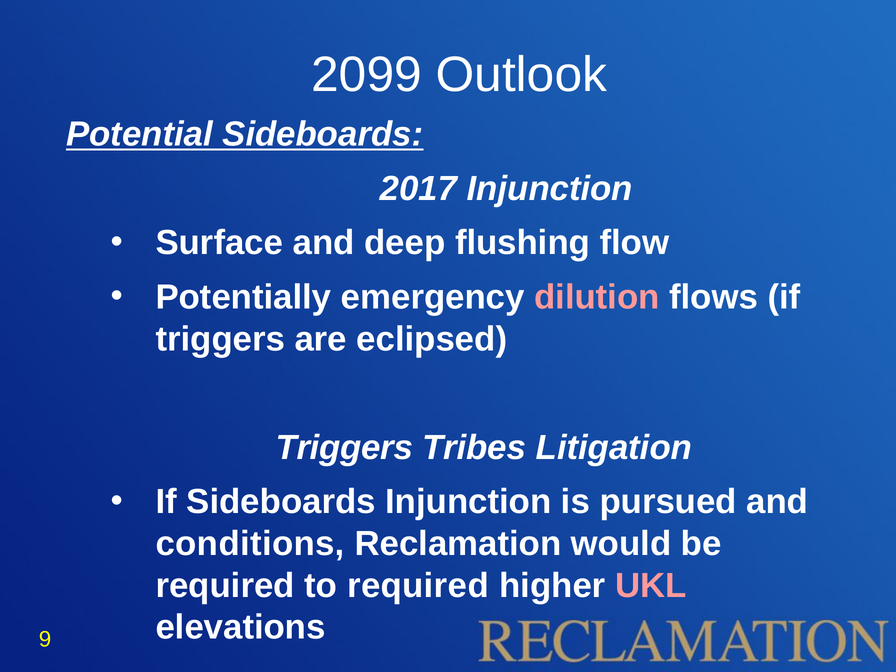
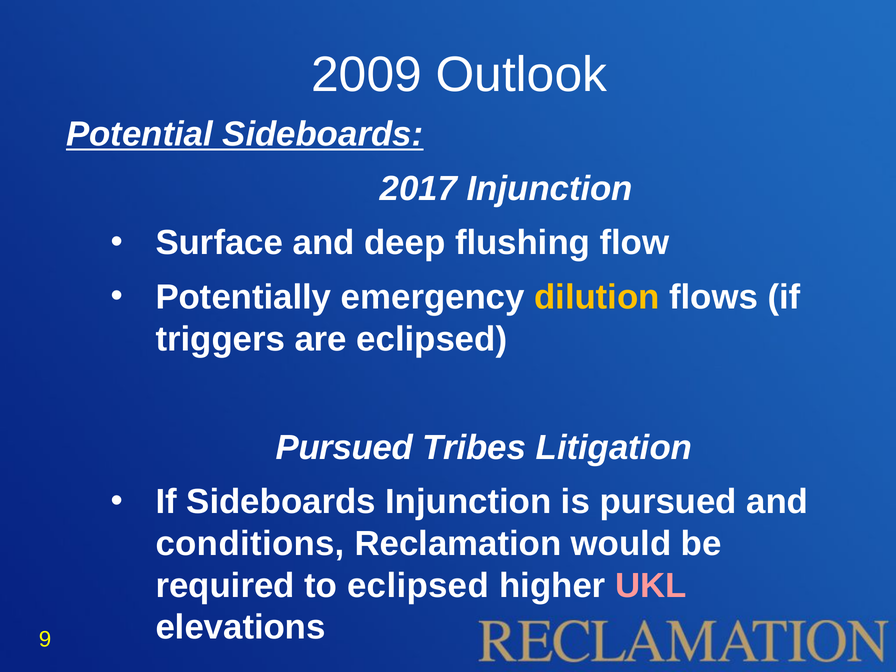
2099: 2099 -> 2009
dilution colour: pink -> yellow
Triggers at (344, 448): Triggers -> Pursued
to required: required -> eclipsed
